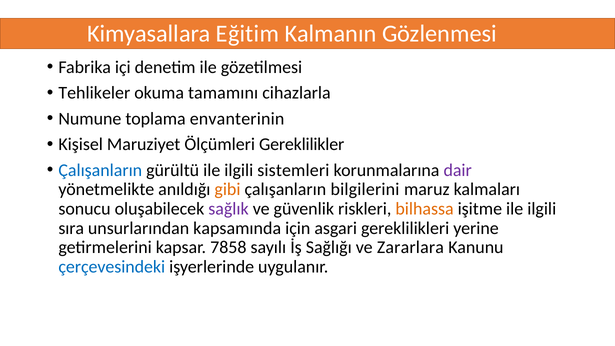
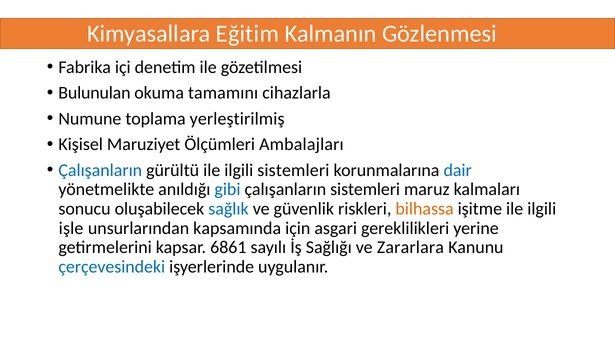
Tehlikeler: Tehlikeler -> Bulunulan
envanterinin: envanterinin -> yerleştirilmiş
Gereklilikler: Gereklilikler -> Ambalajları
dair colour: purple -> blue
gibi colour: orange -> blue
çalışanların bilgilerini: bilgilerini -> sistemleri
sağlık colour: purple -> blue
sıra: sıra -> işle
7858: 7858 -> 6861
